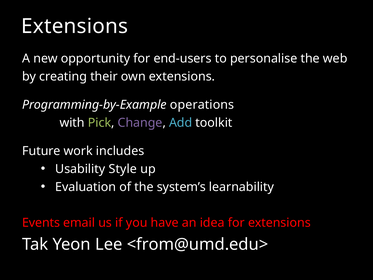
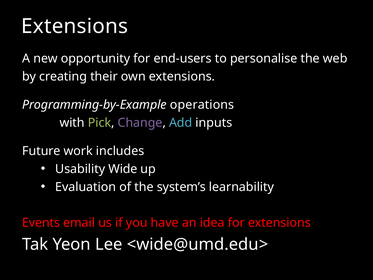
toolkit: toolkit -> inputs
Style: Style -> Wide
<from@umd.edu>: <from@umd.edu> -> <wide@umd.edu>
